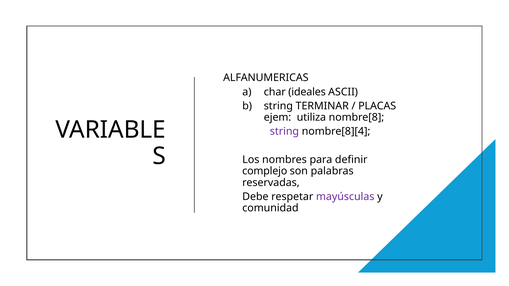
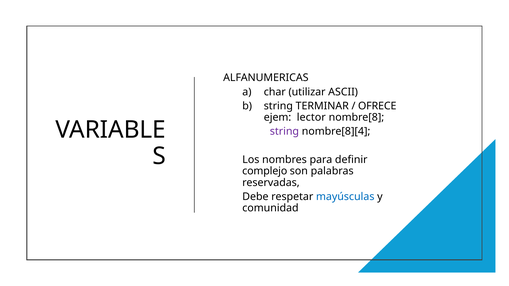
ideales: ideales -> utilizar
PLACAS: PLACAS -> OFRECE
utiliza: utiliza -> lector
mayúsculas colour: purple -> blue
